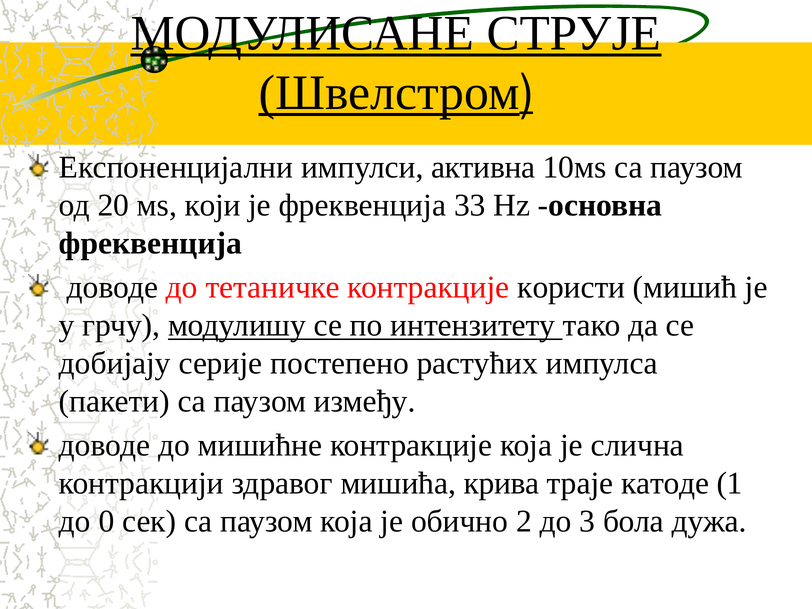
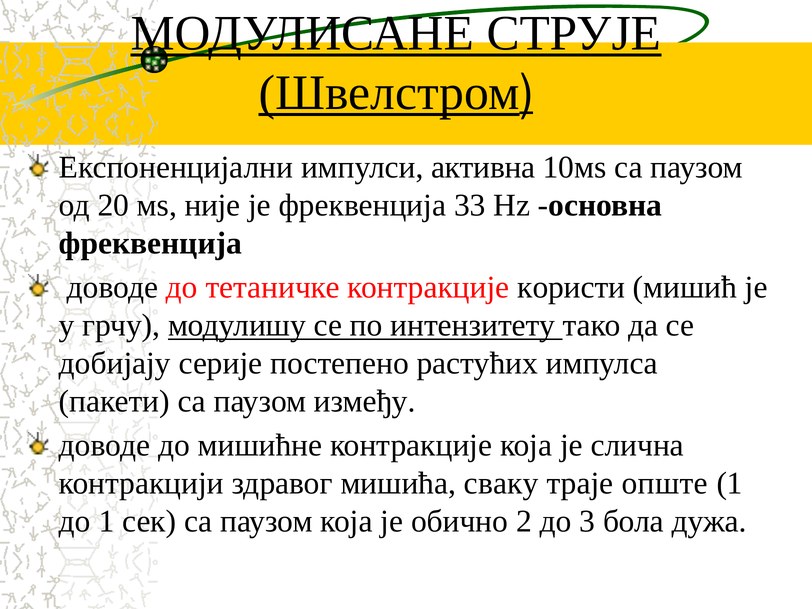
који: који -> није
крива: крива -> сваку
катоде: катоде -> опште
до 0: 0 -> 1
